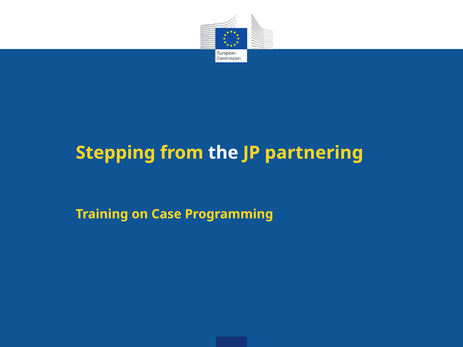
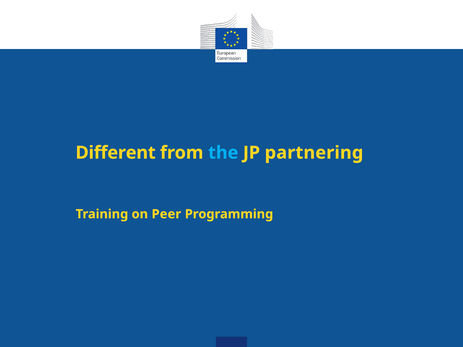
Stepping: Stepping -> Different
the colour: white -> light blue
Case: Case -> Peer
